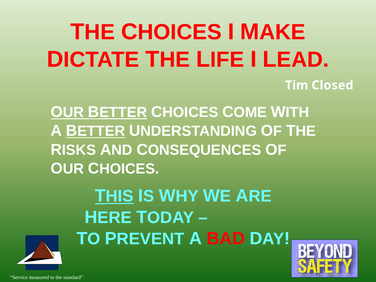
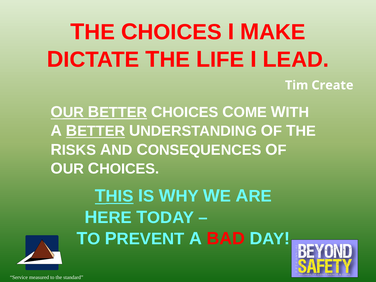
Closed: Closed -> Create
